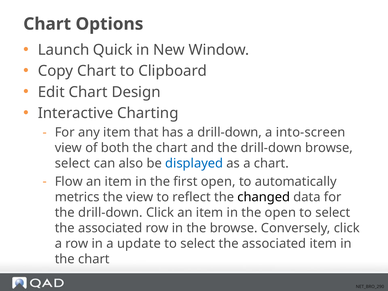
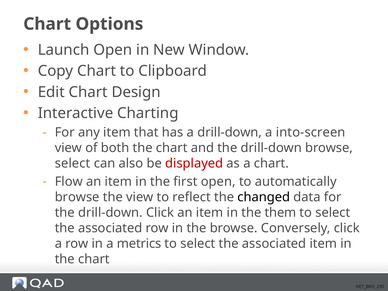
Launch Quick: Quick -> Open
displayed colour: blue -> red
metrics at (77, 197): metrics -> browse
the open: open -> them
update: update -> metrics
